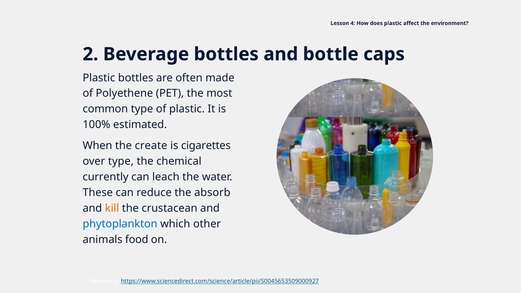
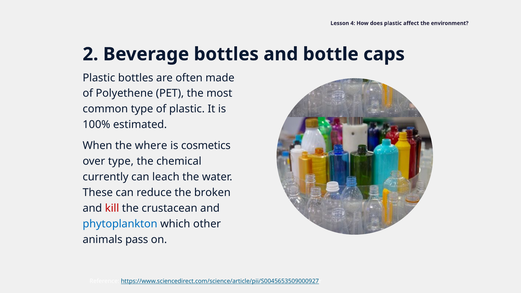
create: create -> where
cigarettes: cigarettes -> cosmetics
absorb: absorb -> broken
kill colour: orange -> red
food: food -> pass
